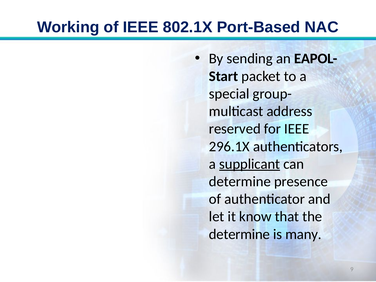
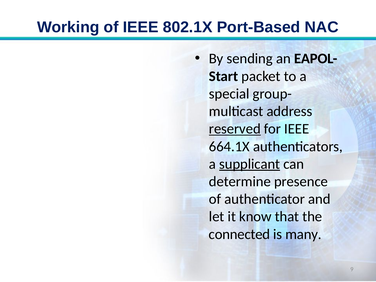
reserved underline: none -> present
296.1X: 296.1X -> 664.1X
determine at (239, 234): determine -> connected
